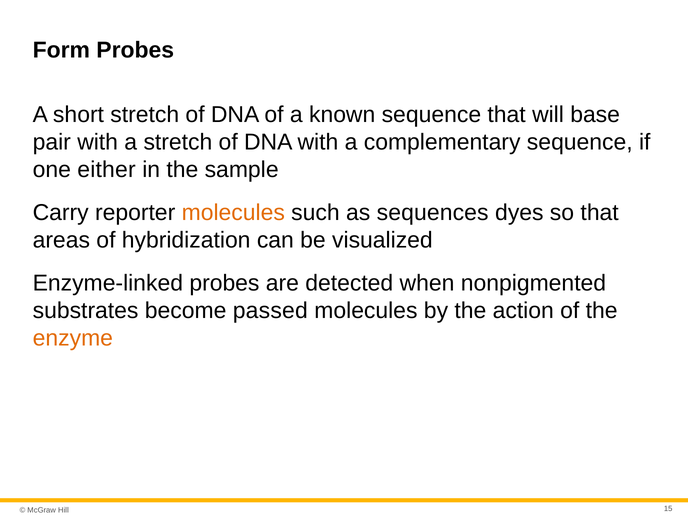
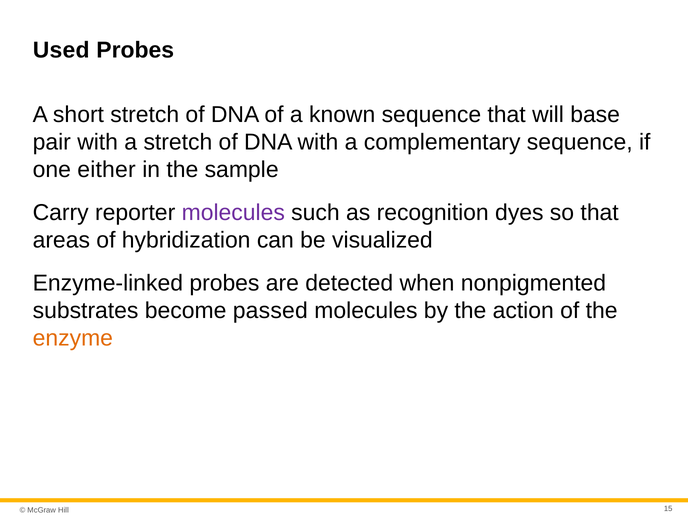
Form: Form -> Used
molecules at (233, 213) colour: orange -> purple
sequences: sequences -> recognition
